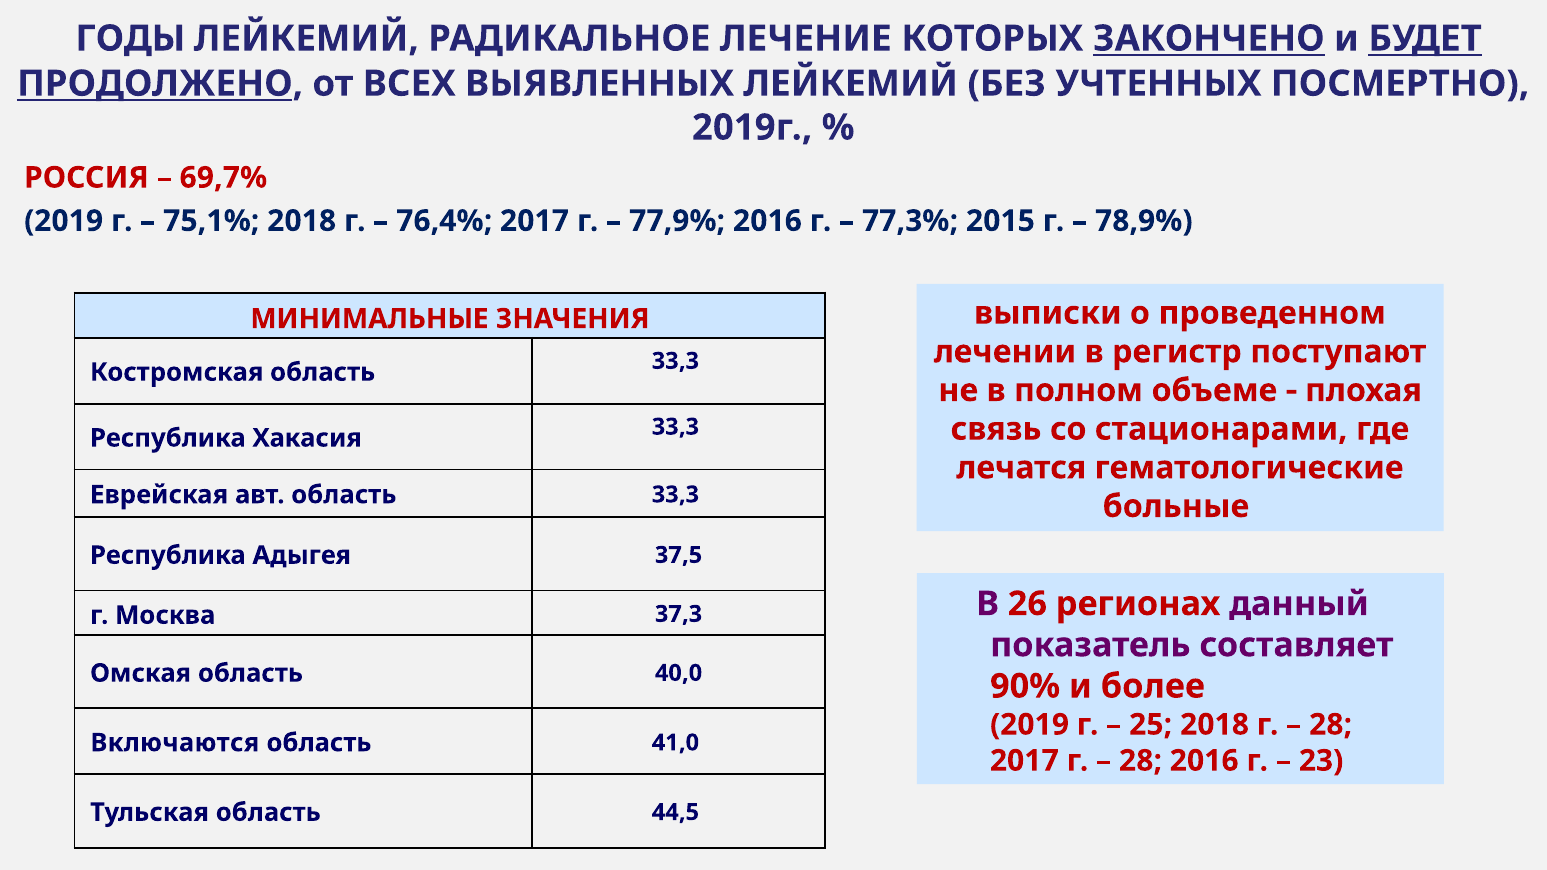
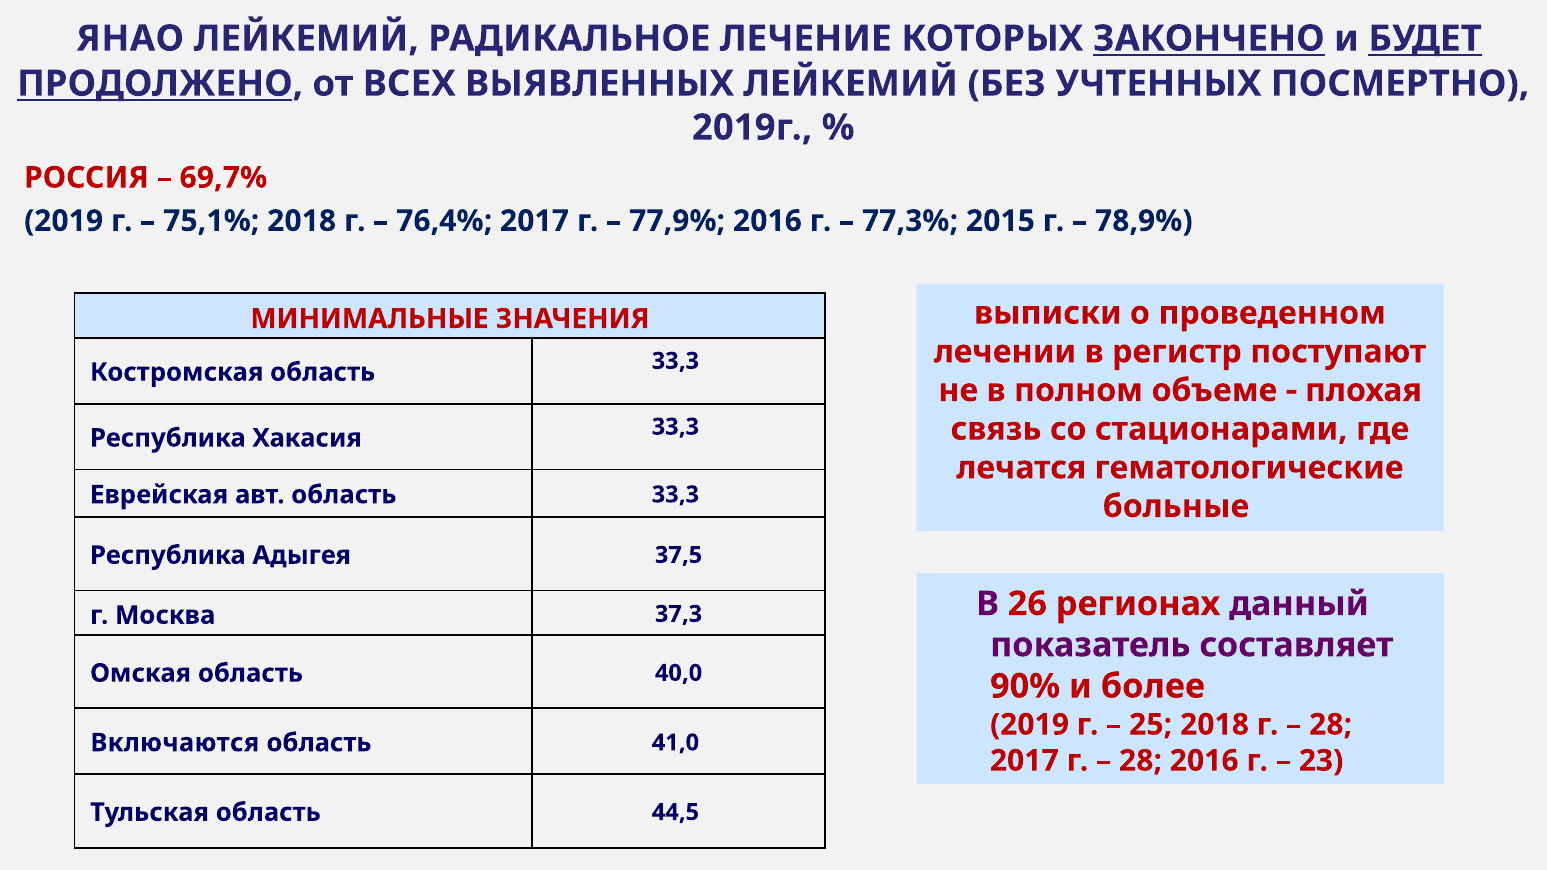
ГОДЫ: ГОДЫ -> ЯНАО
